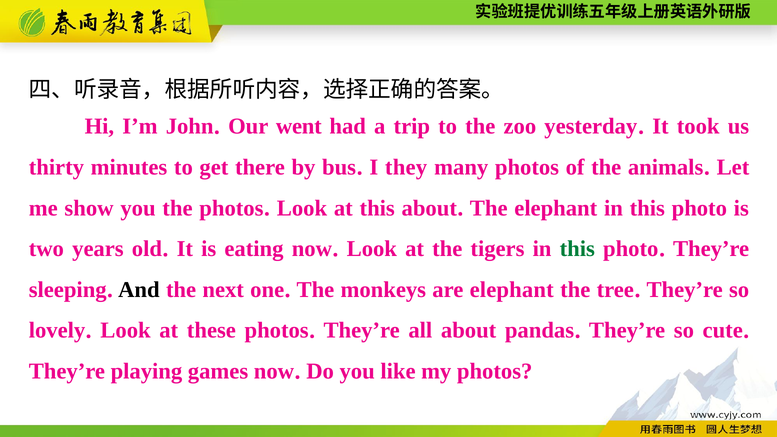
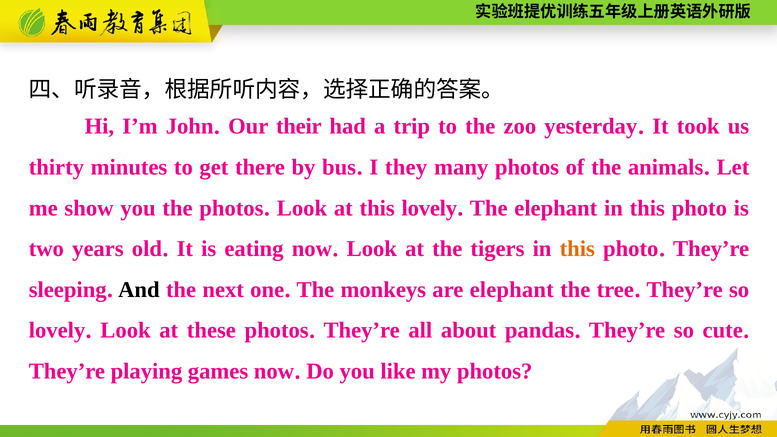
went: went -> their
this about: about -> lovely
this at (577, 249) colour: green -> orange
